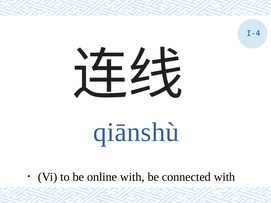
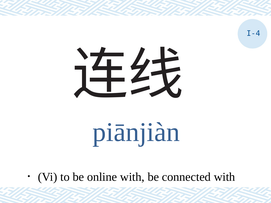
qiānshù: qiānshù -> piānjiàn
